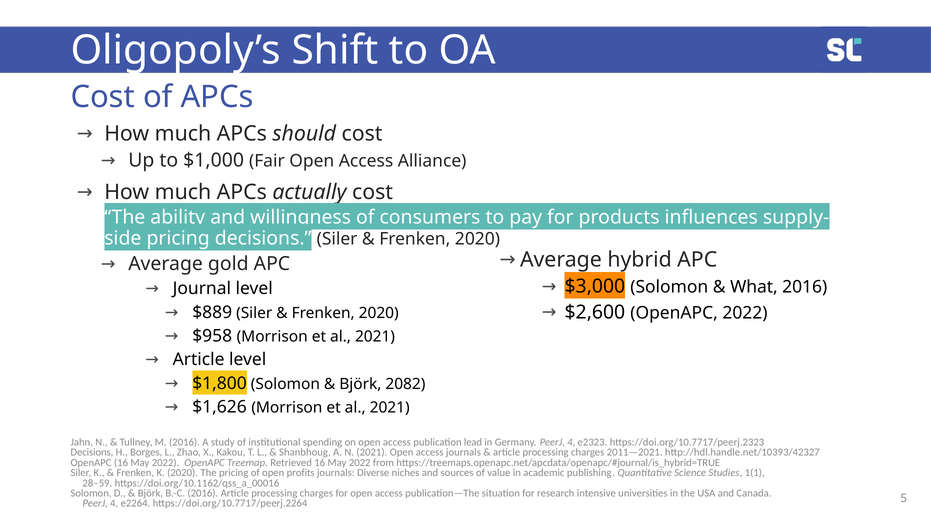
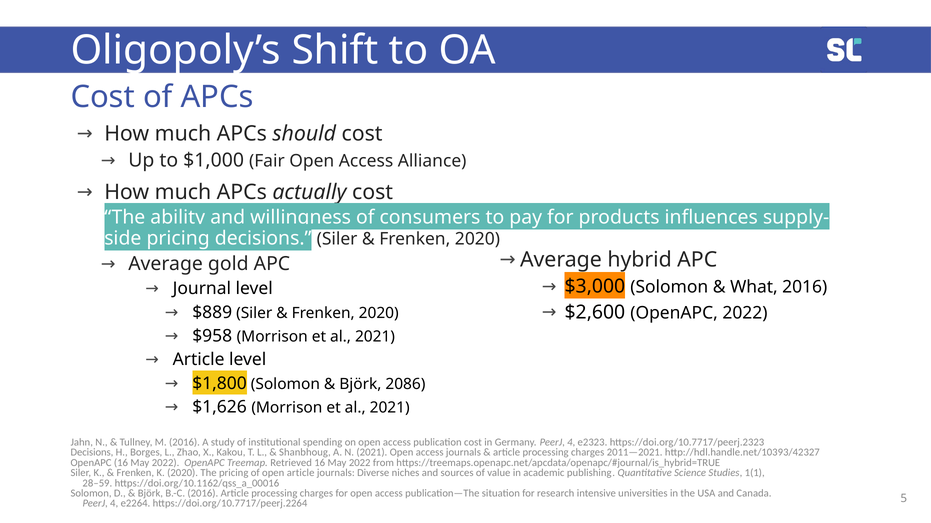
2082: 2082 -> 2086
publication lead: lead -> cost
open profits: profits -> article
